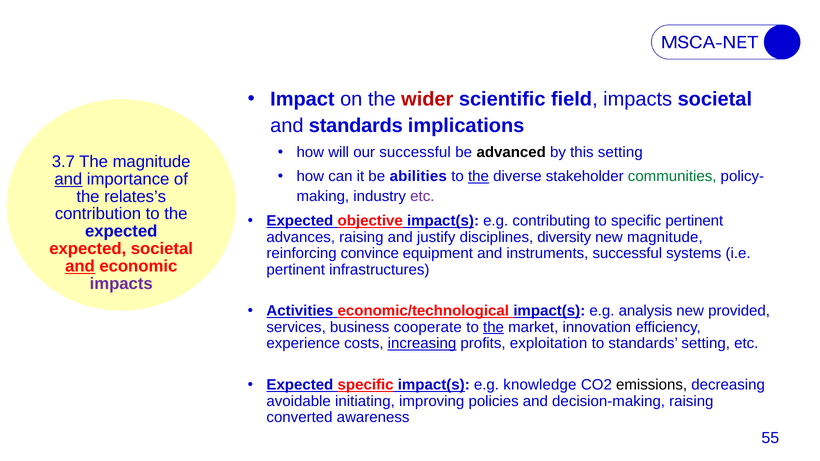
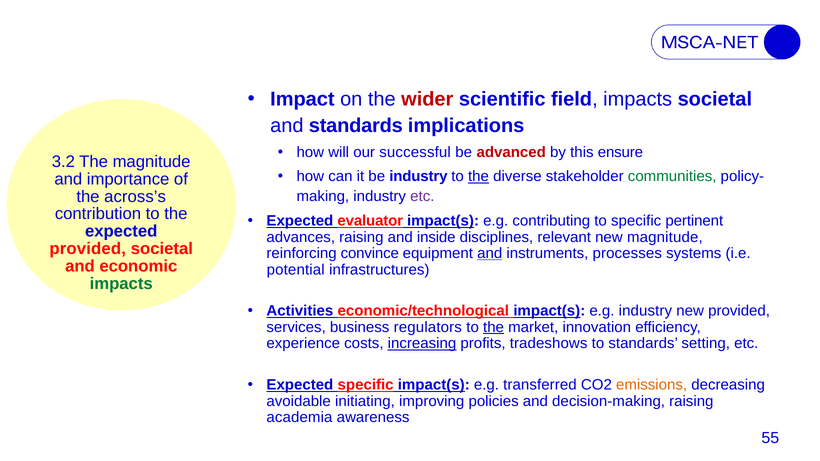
advanced colour: black -> red
this setting: setting -> ensure
3.7: 3.7 -> 3.2
be abilities: abilities -> industry
and at (68, 179) underline: present -> none
relates’s: relates’s -> across’s
objective: objective -> evaluator
justify: justify -> inside
diversity: diversity -> relevant
expected at (88, 249): expected -> provided
and at (490, 253) underline: none -> present
instruments successful: successful -> processes
and at (80, 266) underline: present -> none
pertinent at (296, 270): pertinent -> potential
impacts at (121, 284) colour: purple -> green
e.g analysis: analysis -> industry
cooperate: cooperate -> regulators
exploitation: exploitation -> tradeshows
knowledge: knowledge -> transferred
emissions colour: black -> orange
converted: converted -> academia
